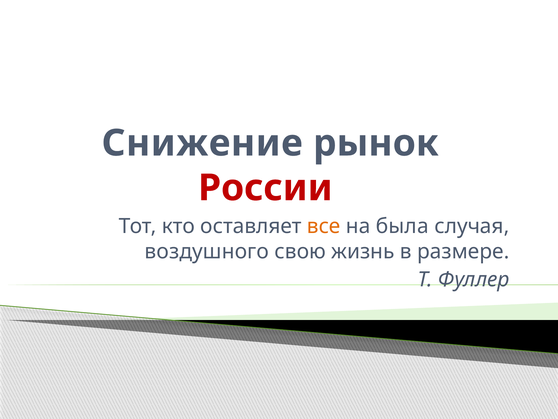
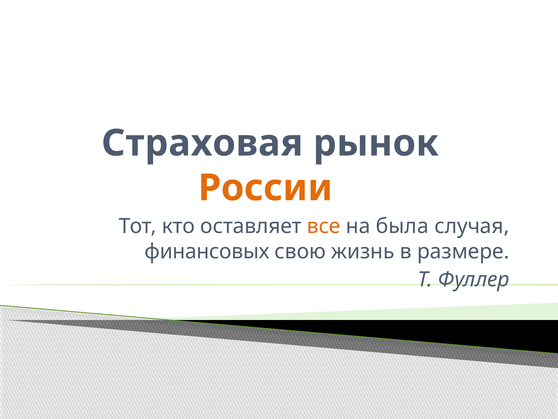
Снижение: Снижение -> Страховая
России colour: red -> orange
воздушного: воздушного -> финансовых
